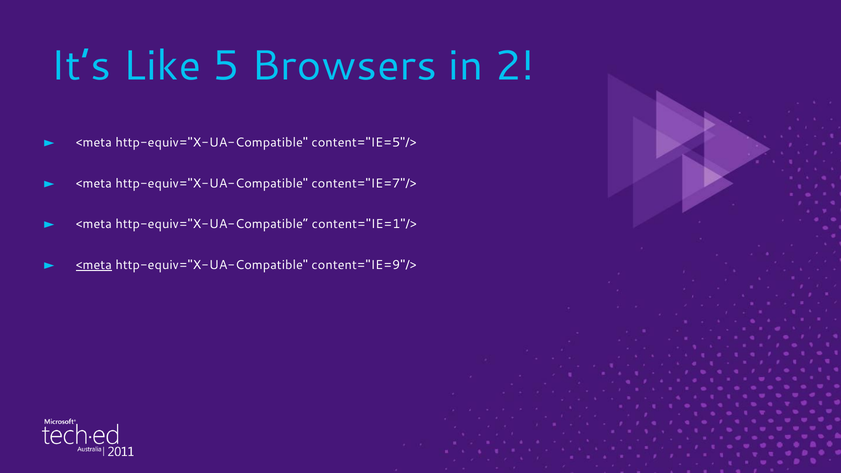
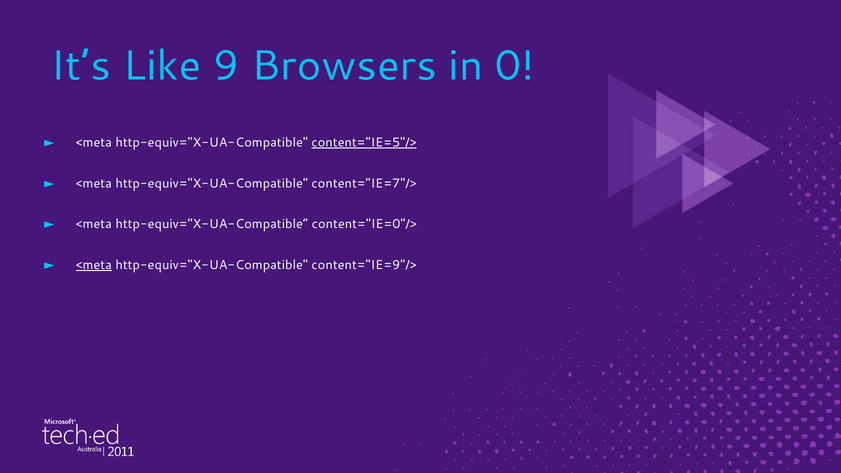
5: 5 -> 9
2: 2 -> 0
content="IE=5"/> underline: none -> present
content="IE=1"/>: content="IE=1"/> -> content="IE=0"/>
